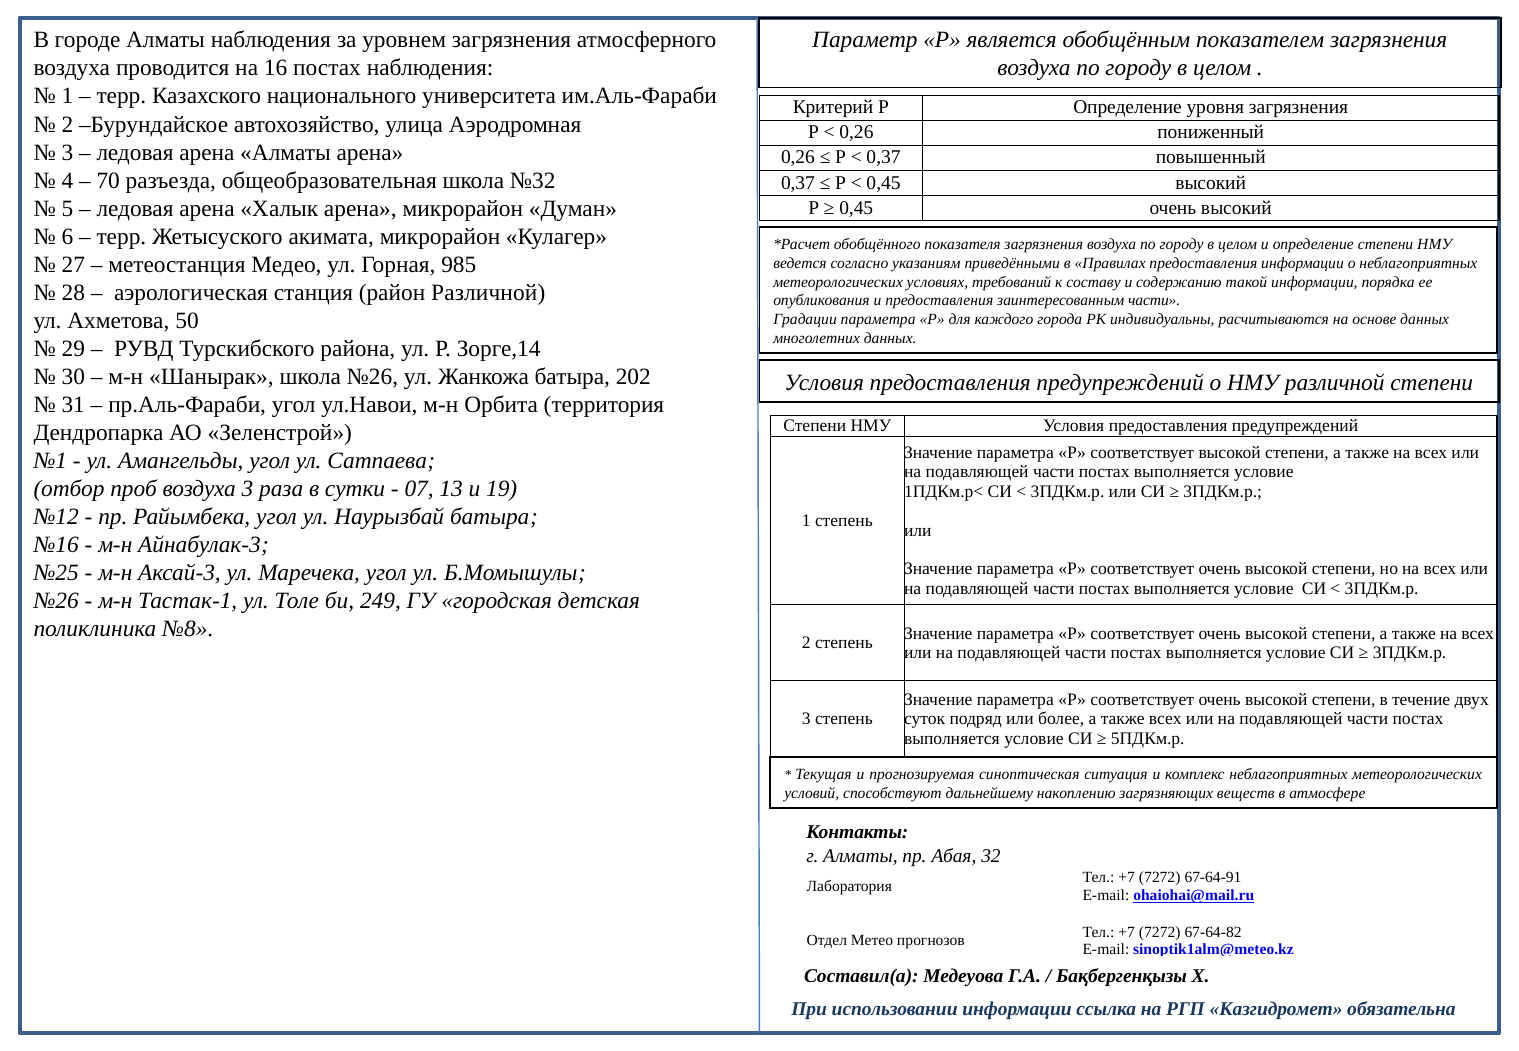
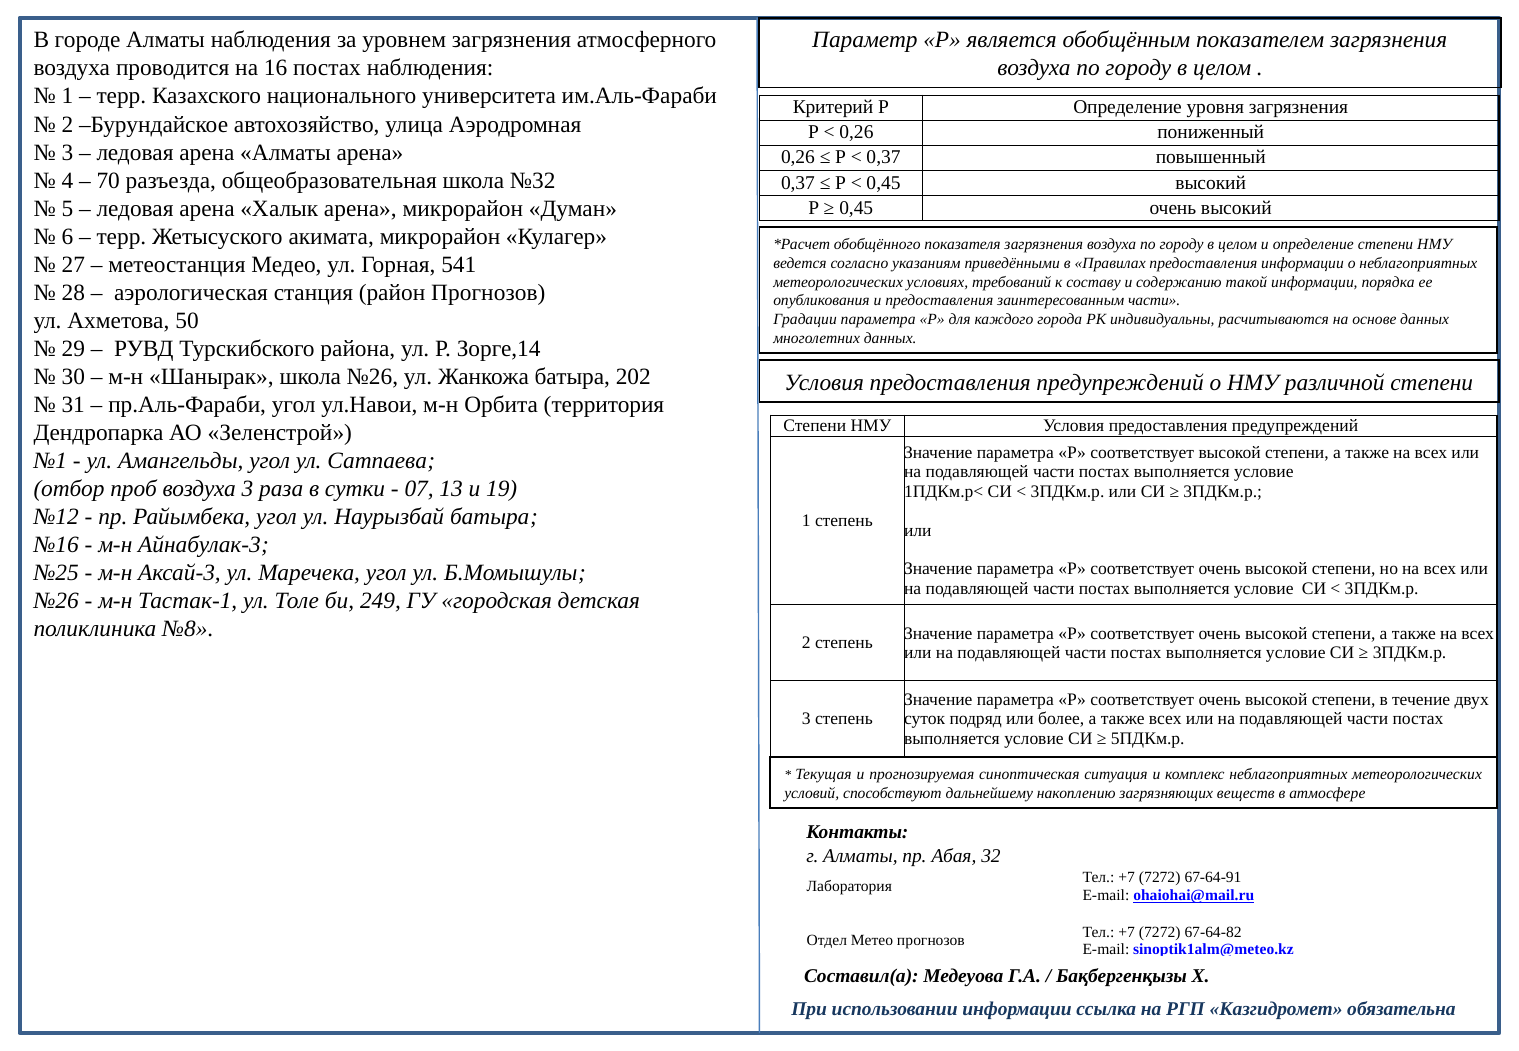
985: 985 -> 541
район Различной: Различной -> Прогнозов
